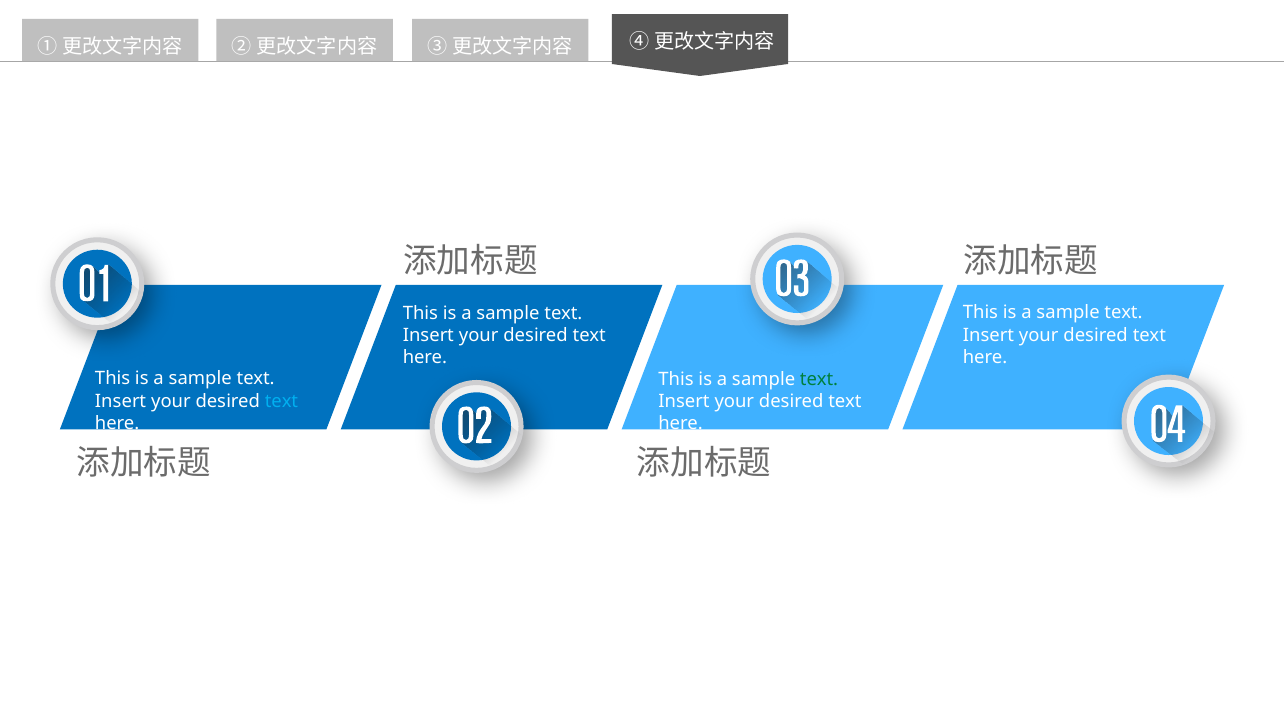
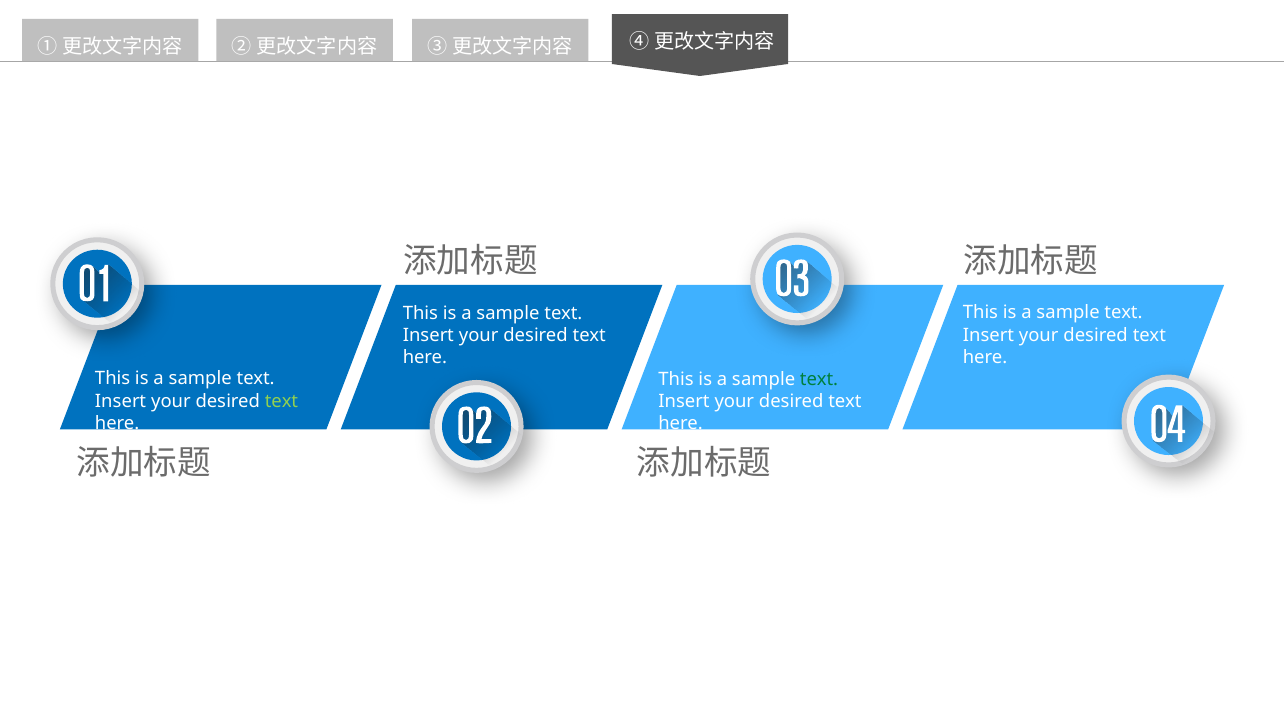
text at (282, 401) colour: light blue -> light green
